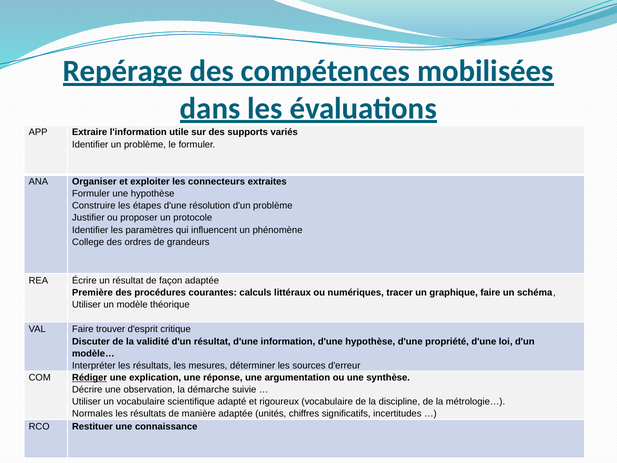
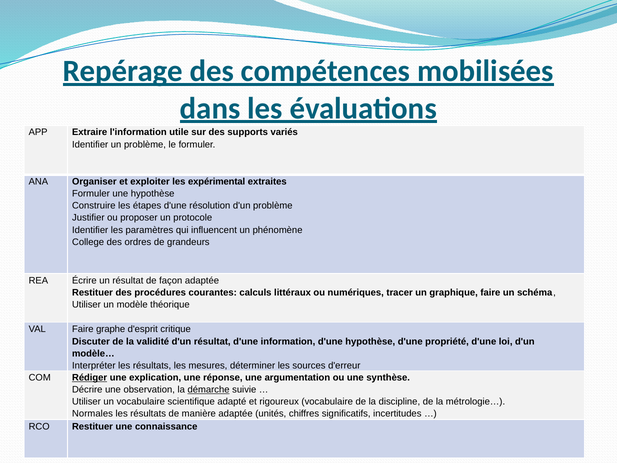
connecteurs: connecteurs -> expérimental
Première at (92, 292): Première -> Restituer
trouver: trouver -> graphe
démarche underline: none -> present
